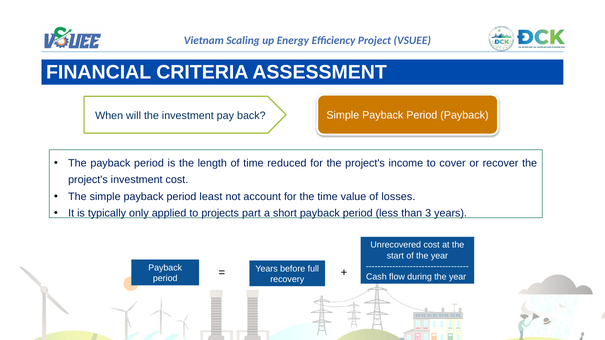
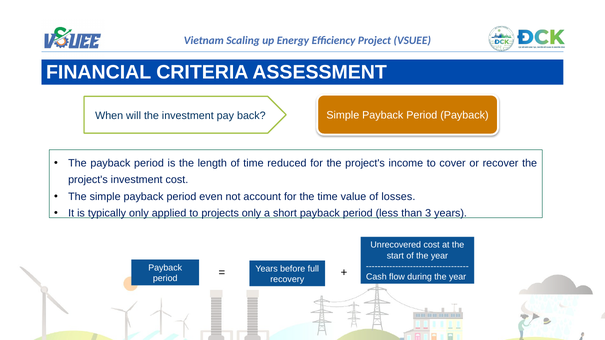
least: least -> even
projects part: part -> only
